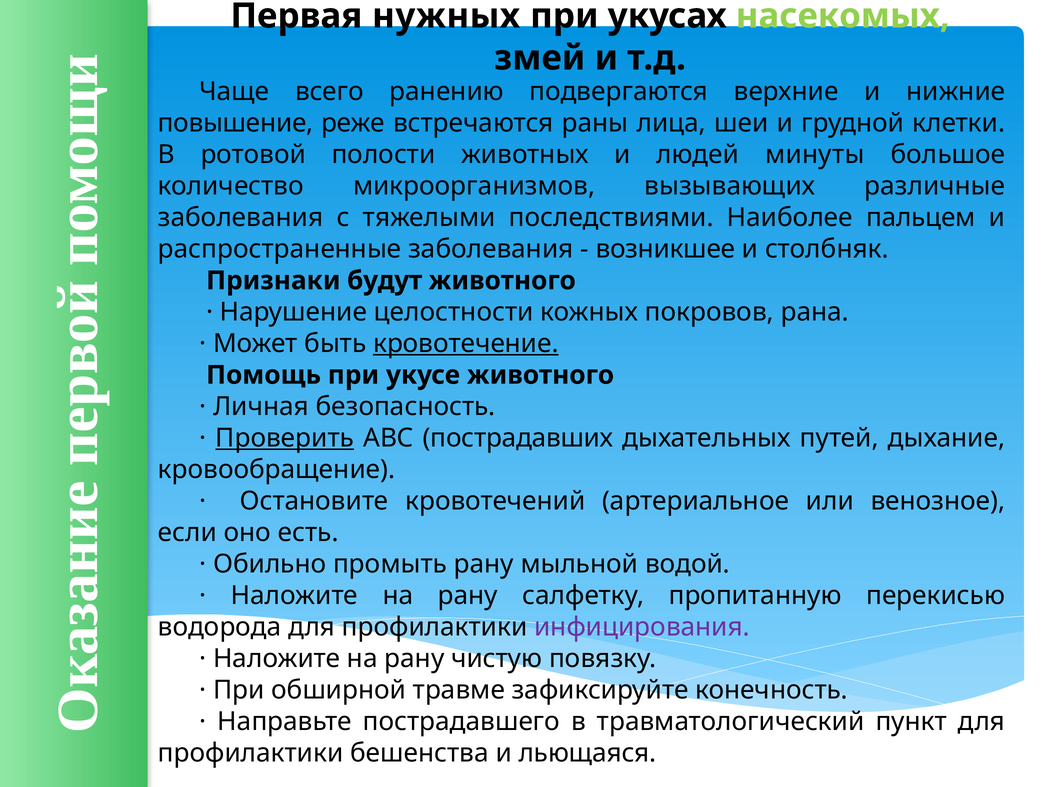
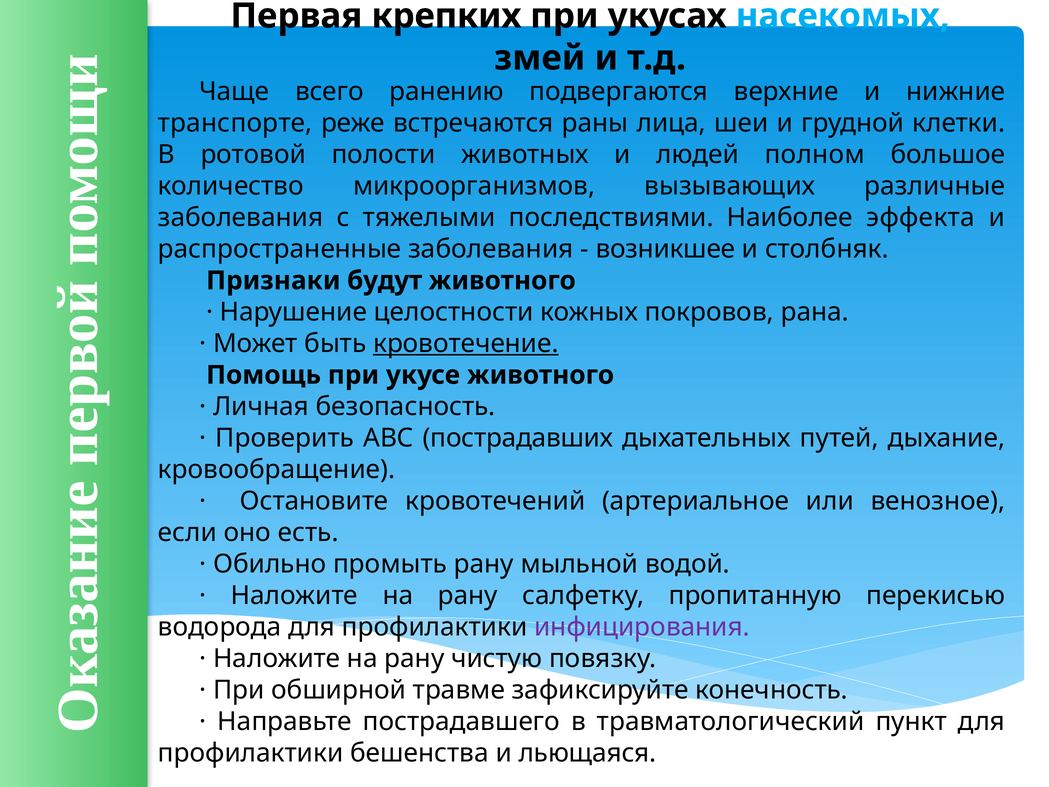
нужных: нужных -> крепких
насекомых colour: light green -> light blue
повышение: повышение -> транспорте
минуты: минуты -> полном
пальцем: пальцем -> эффекта
Проверить underline: present -> none
